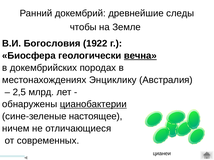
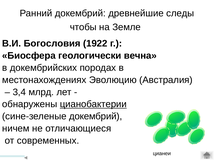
вечна underline: present -> none
Энциклику: Энциклику -> Эволюцию
2,5: 2,5 -> 3,4
сине-зеленые настоящее: настоящее -> докембрий
